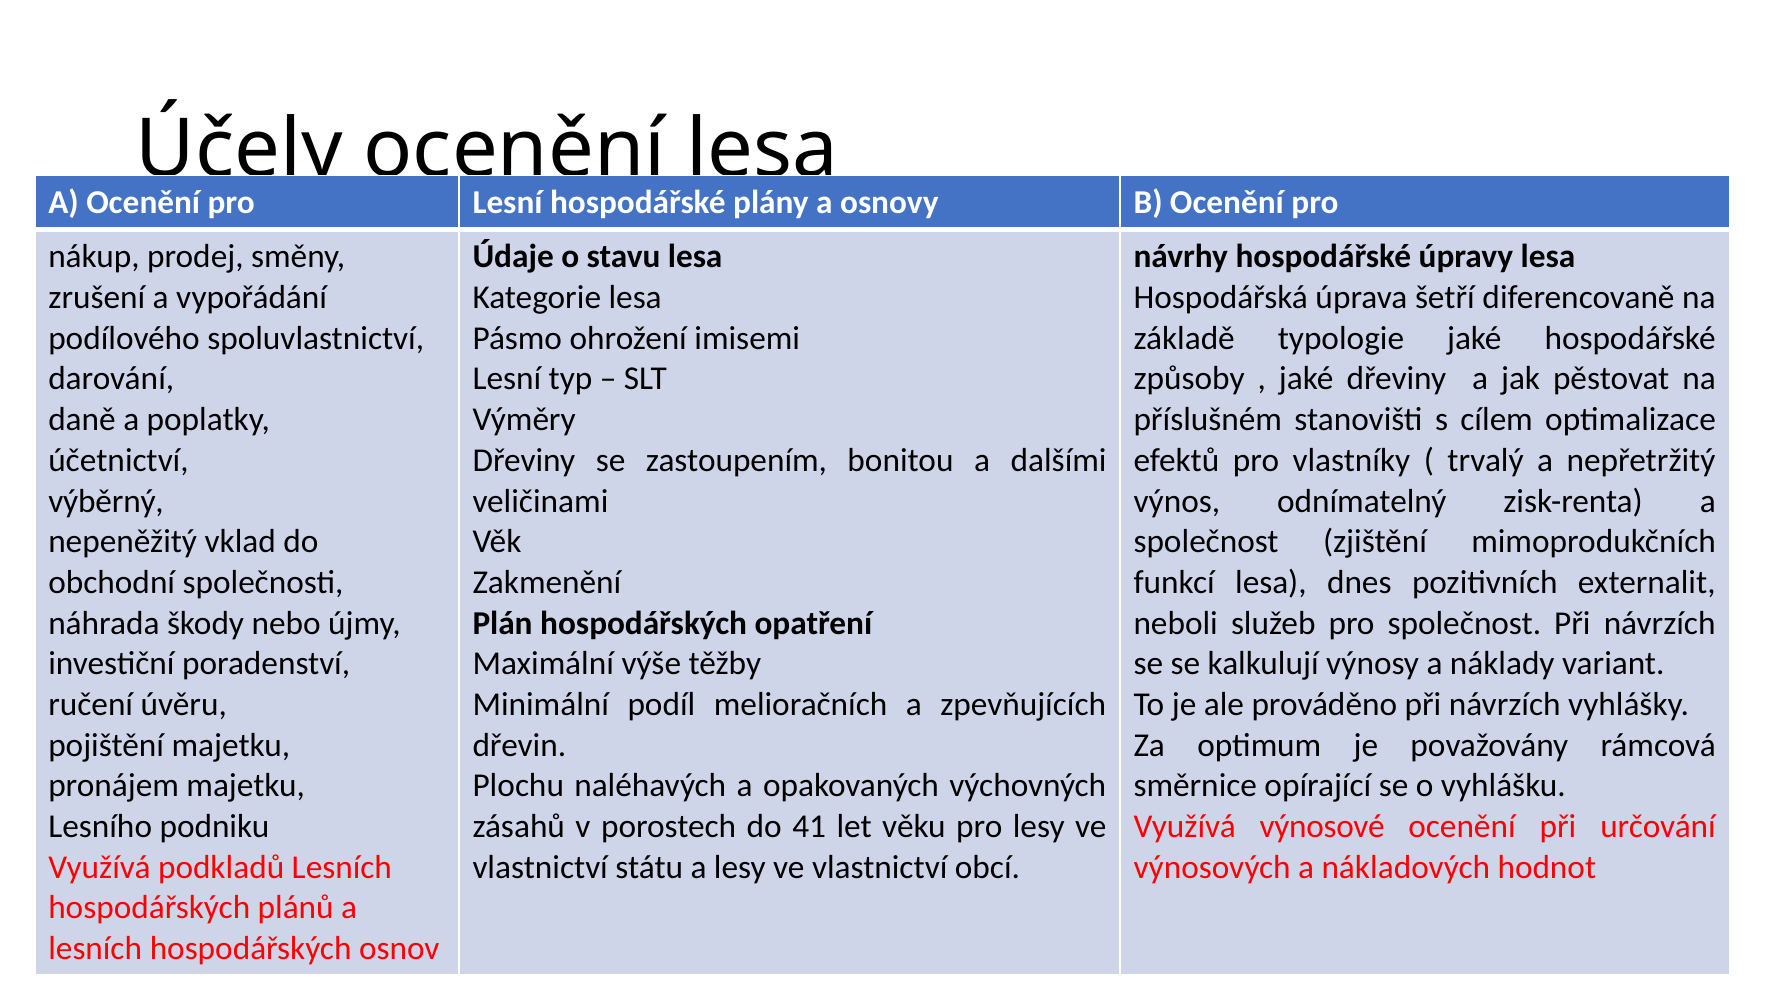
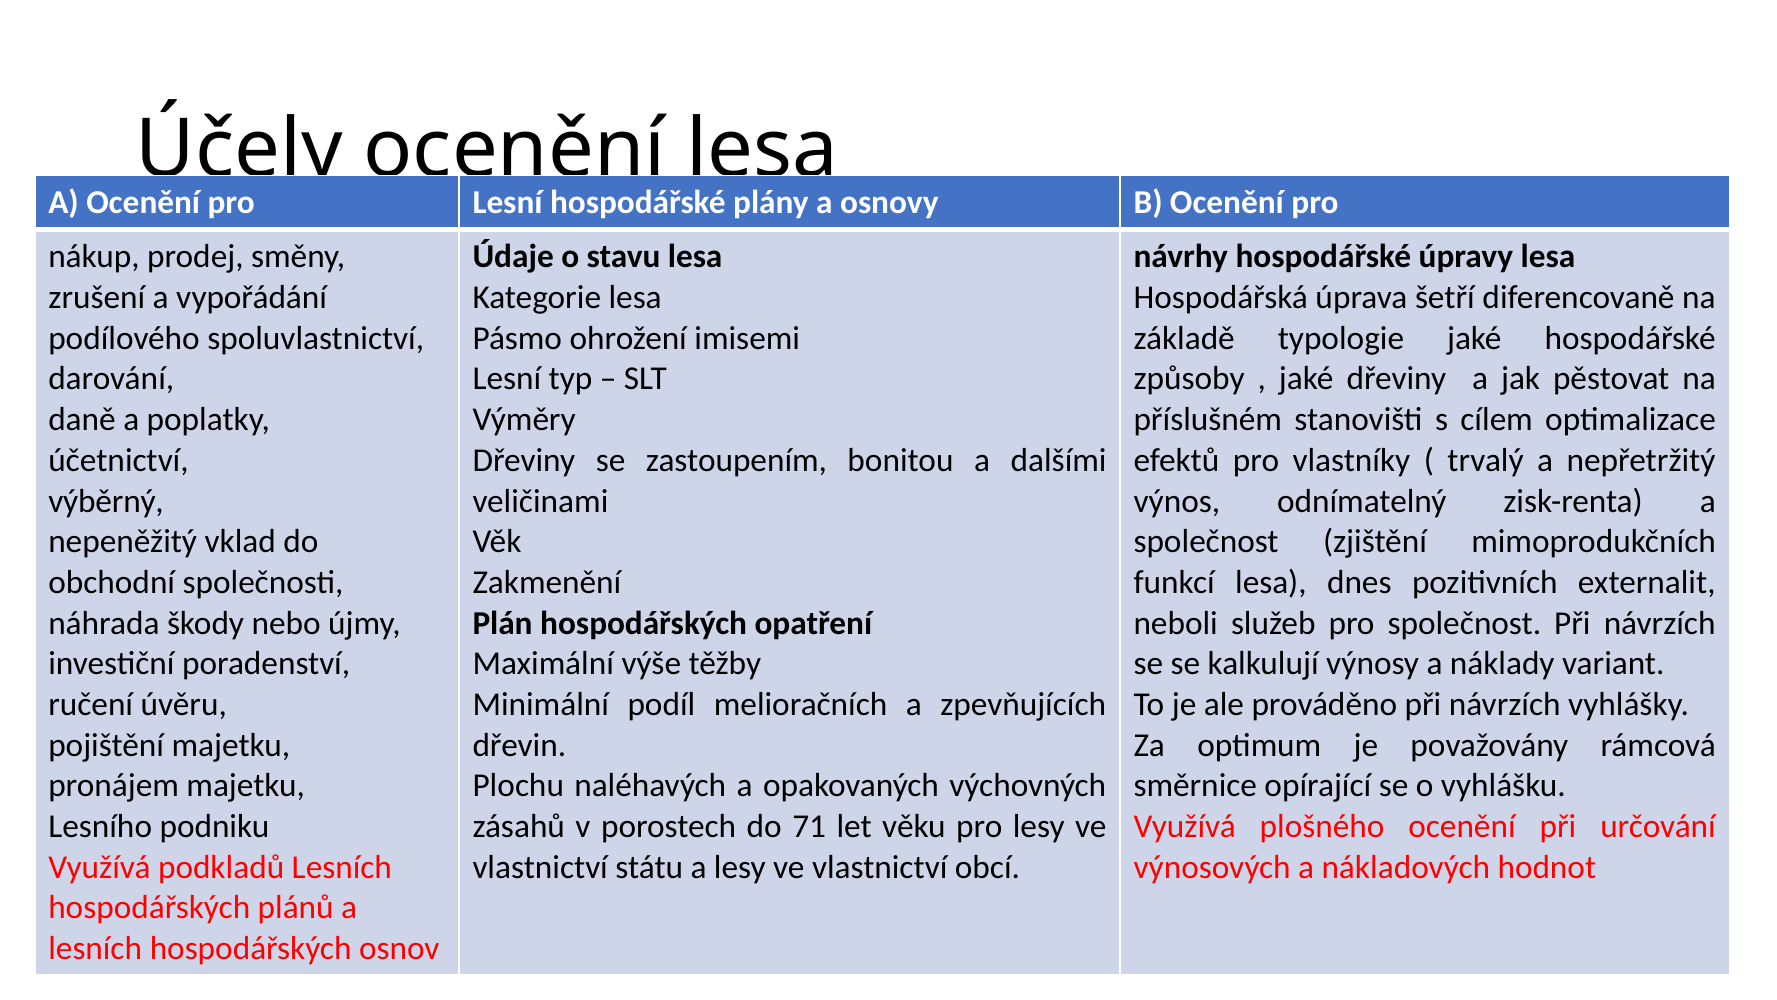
41: 41 -> 71
výnosové: výnosové -> plošného
